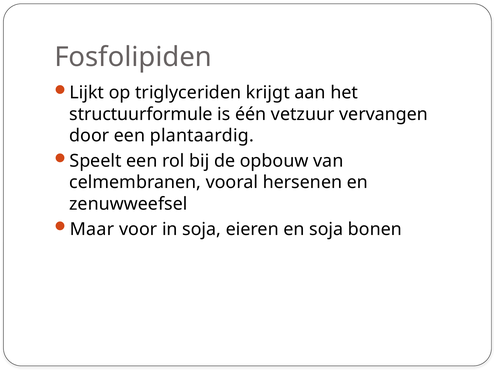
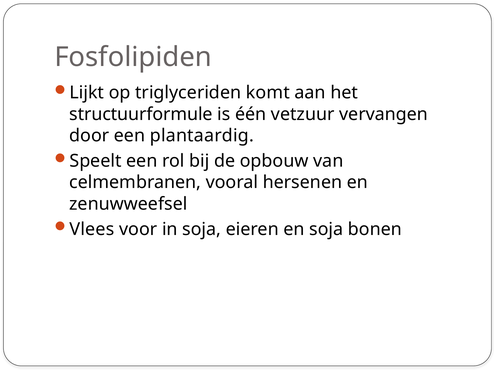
krijgt: krijgt -> komt
Maar: Maar -> Vlees
